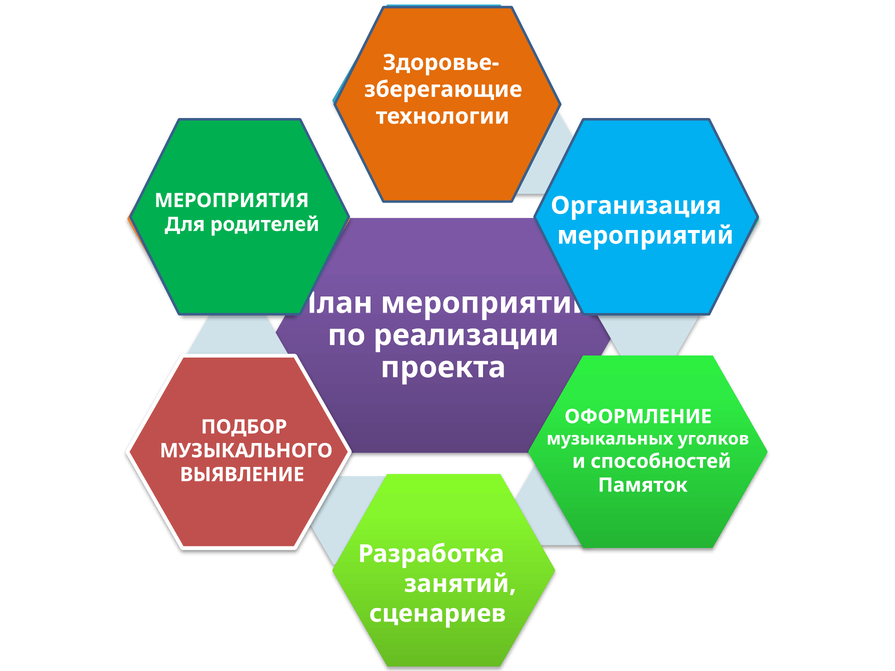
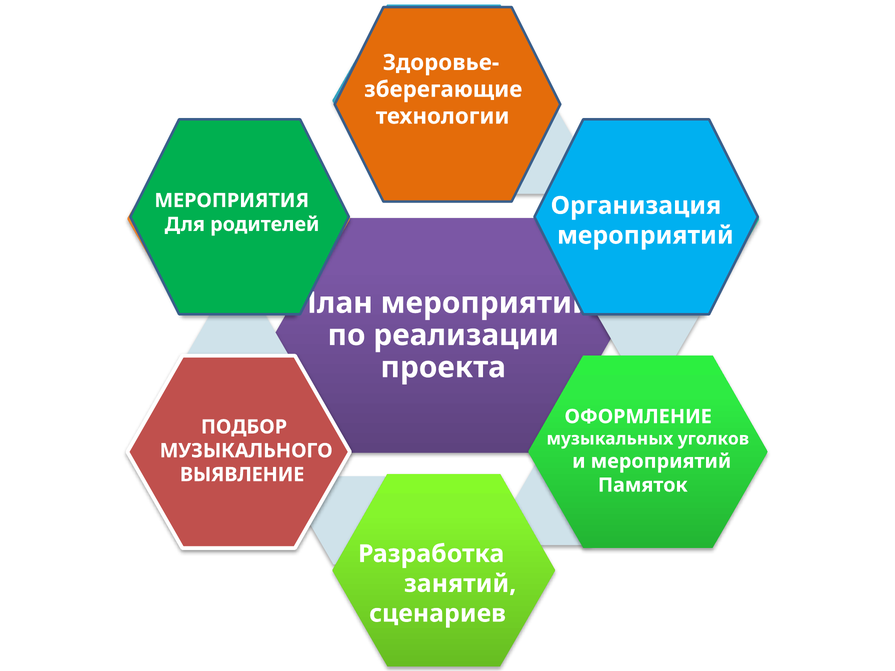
и способностей: способностей -> мероприятий
